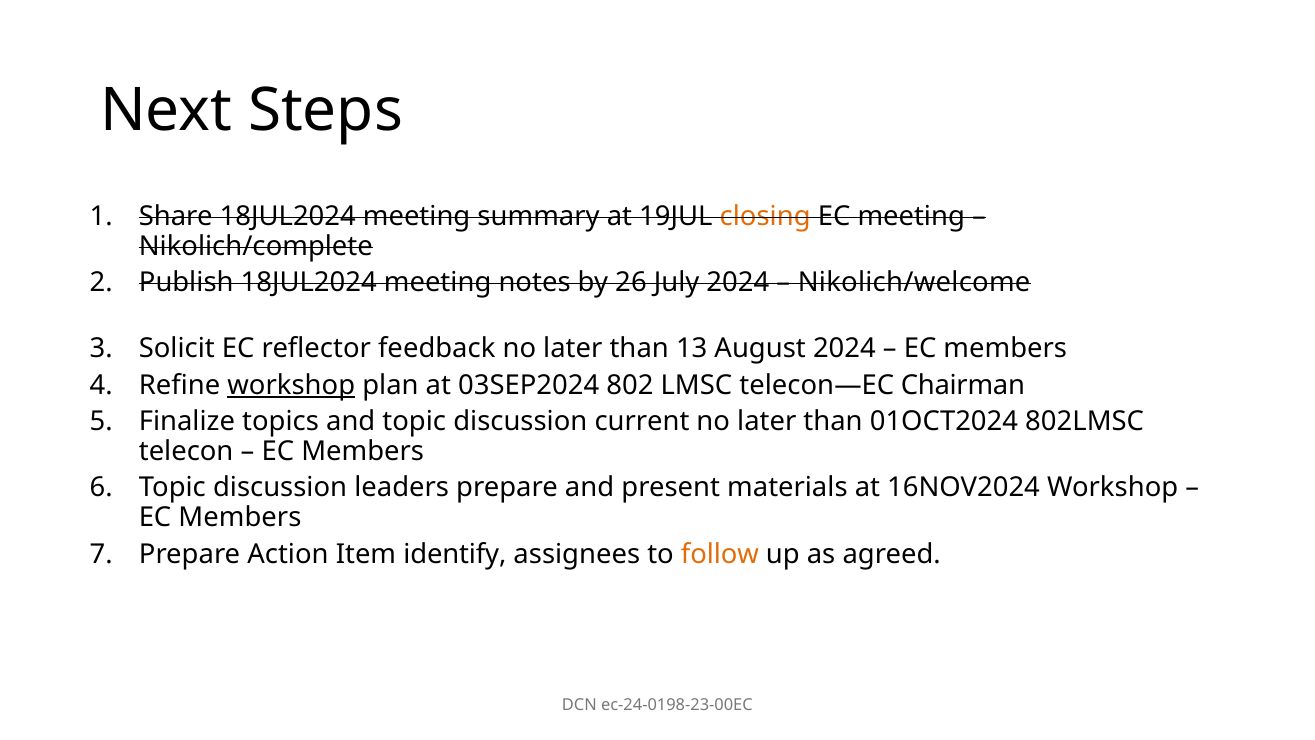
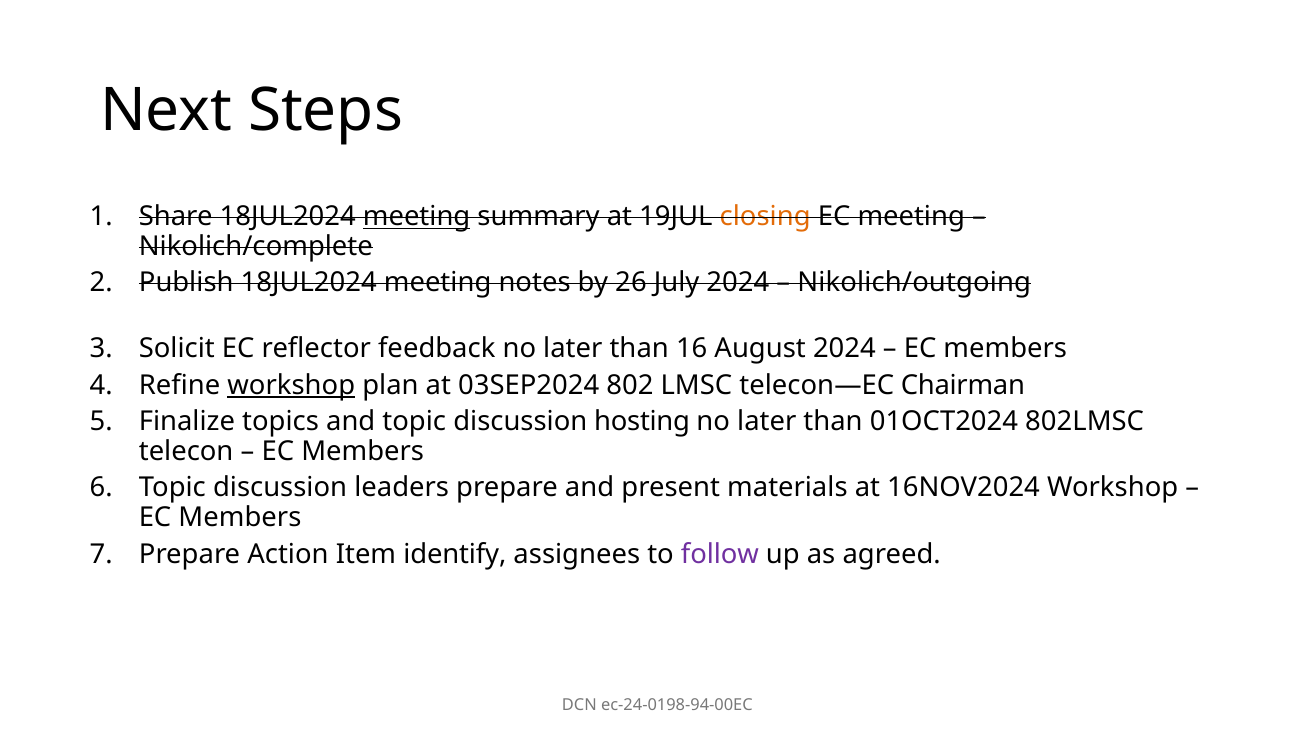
meeting at (417, 217) underline: none -> present
Nikolich/welcome: Nikolich/welcome -> Nikolich/outgoing
13: 13 -> 16
current: current -> hosting
follow colour: orange -> purple
ec-24-0198-23-00EC: ec-24-0198-23-00EC -> ec-24-0198-94-00EC
